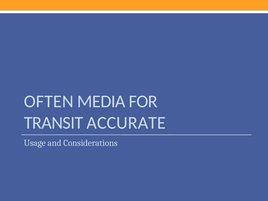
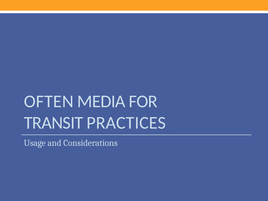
ACCURATE: ACCURATE -> PRACTICES
